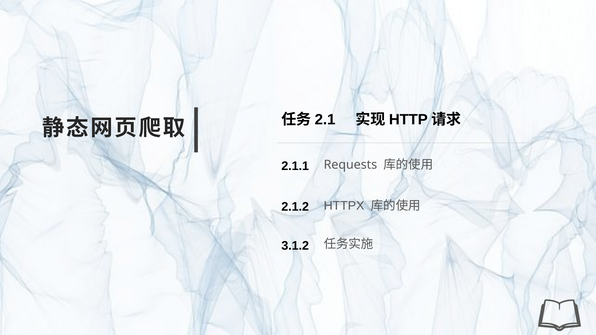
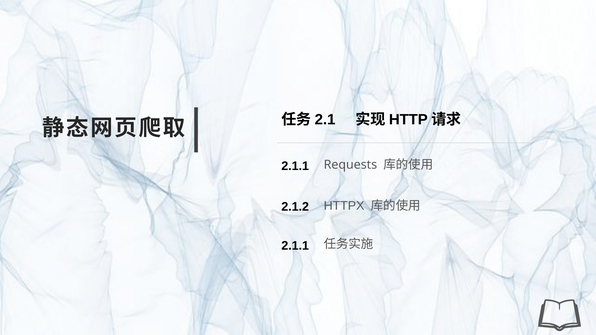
3.1.2 at (295, 246): 3.1.2 -> 2.1.1
